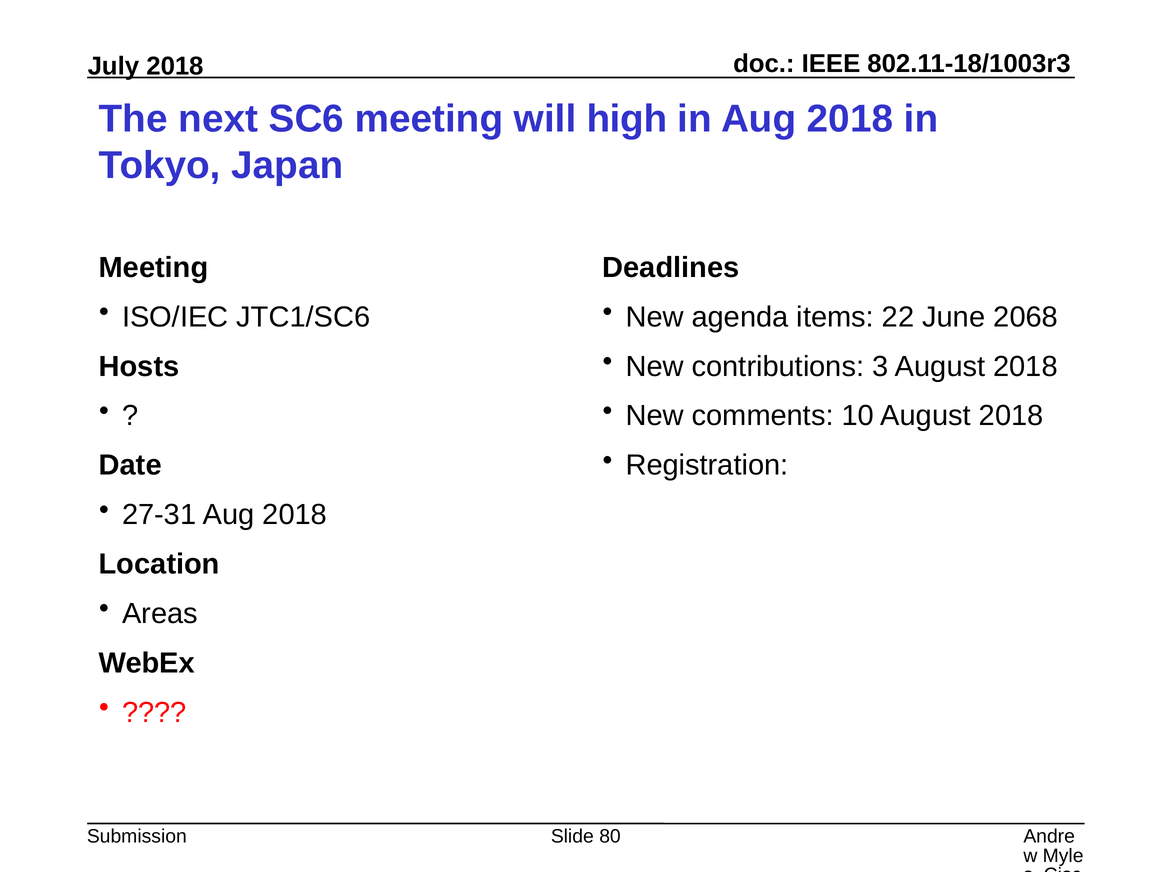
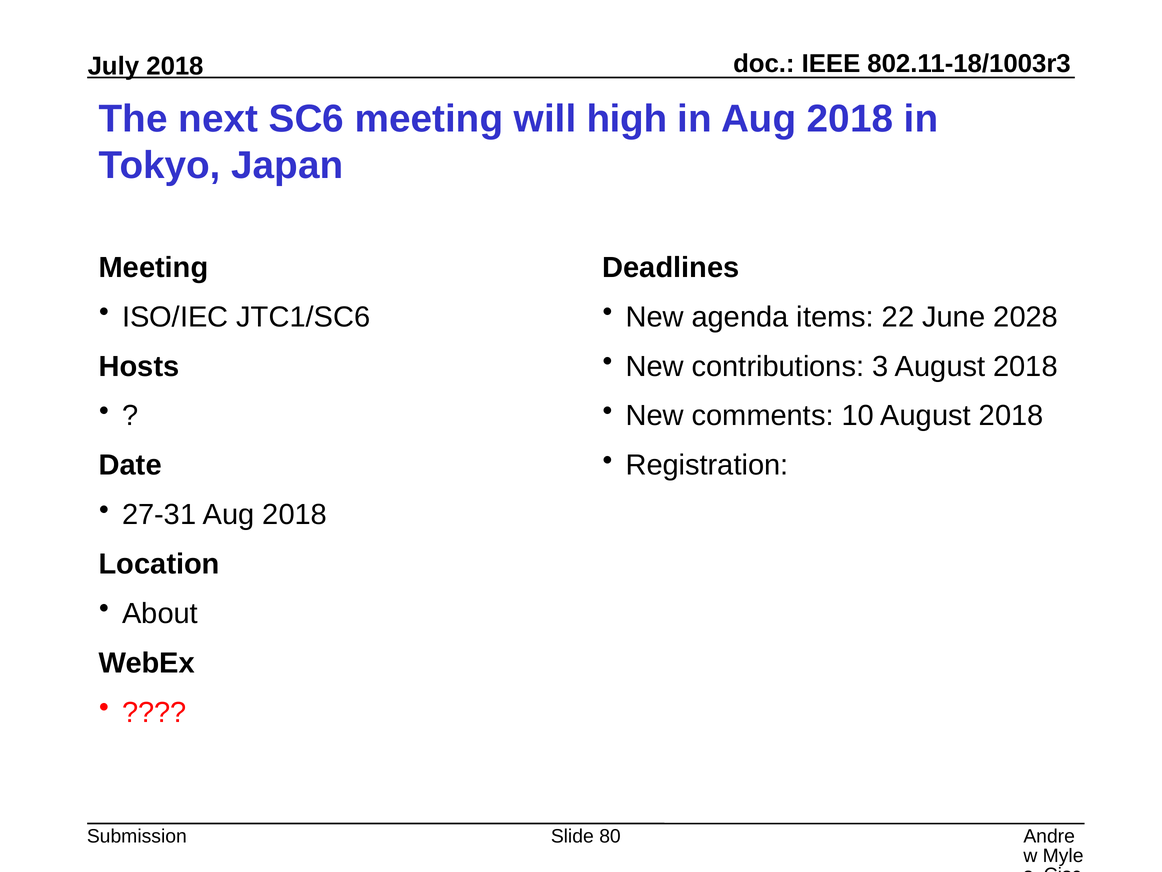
2068: 2068 -> 2028
Areas: Areas -> About
